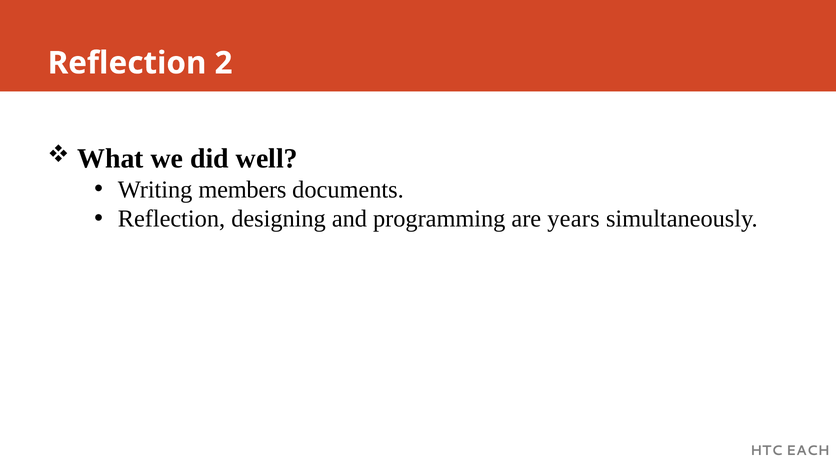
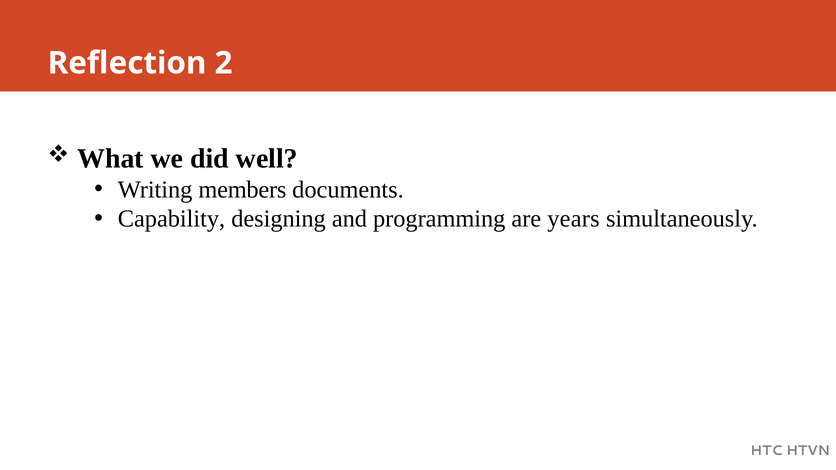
Reflection at (171, 219): Reflection -> Capability
EACH: EACH -> HTVN
